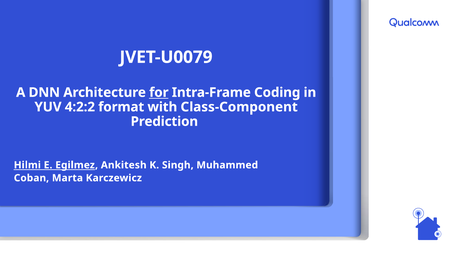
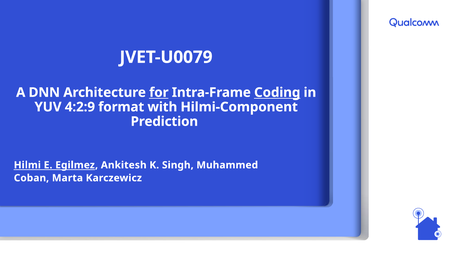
Coding underline: none -> present
4:2:2: 4:2:2 -> 4:2:9
Class-Component: Class-Component -> Hilmi-Component
